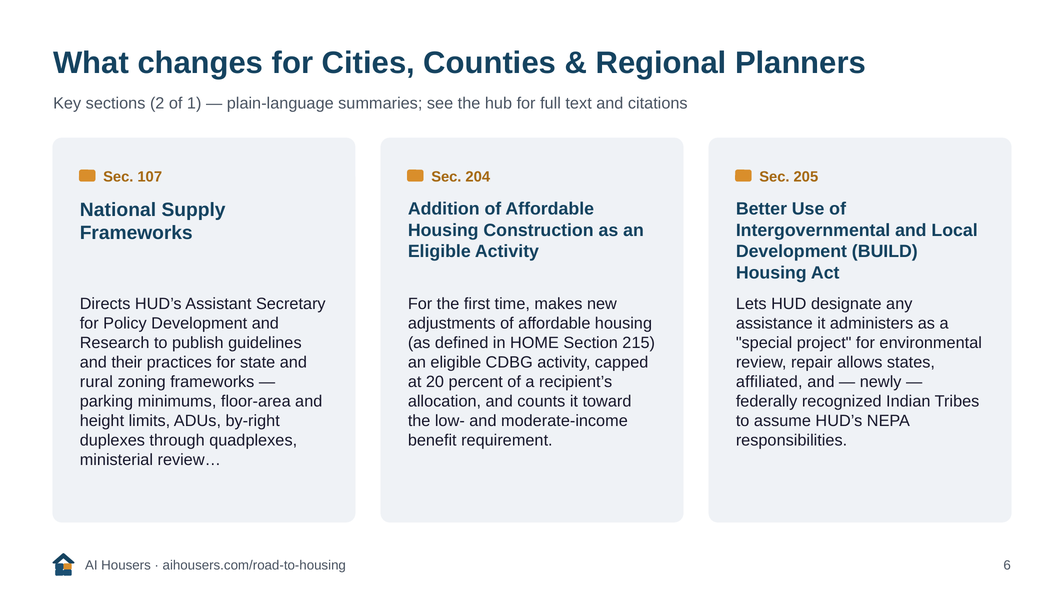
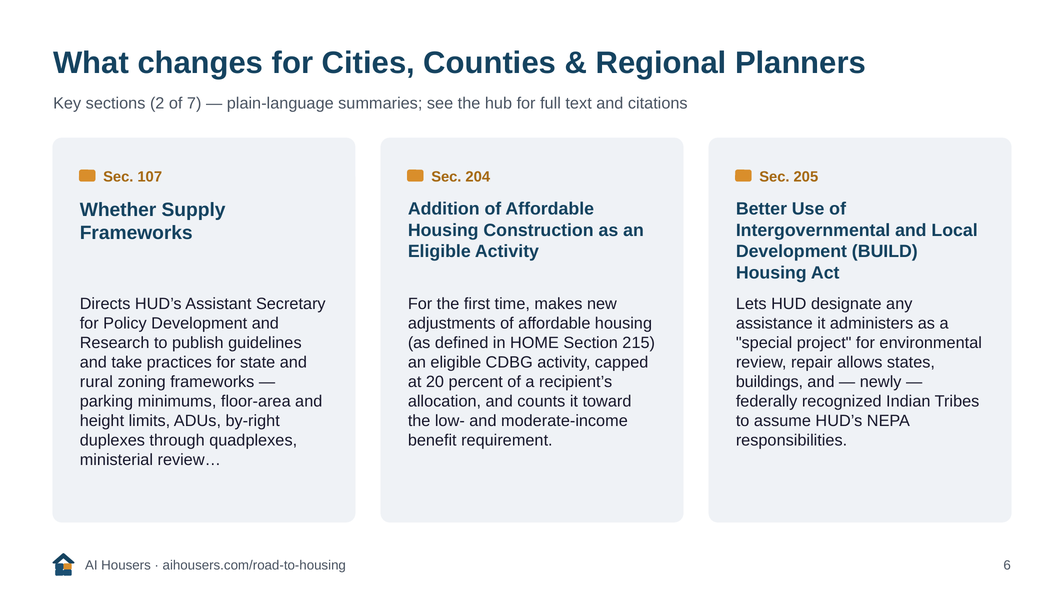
1: 1 -> 7
National: National -> Whether
their: their -> take
affiliated: affiliated -> buildings
